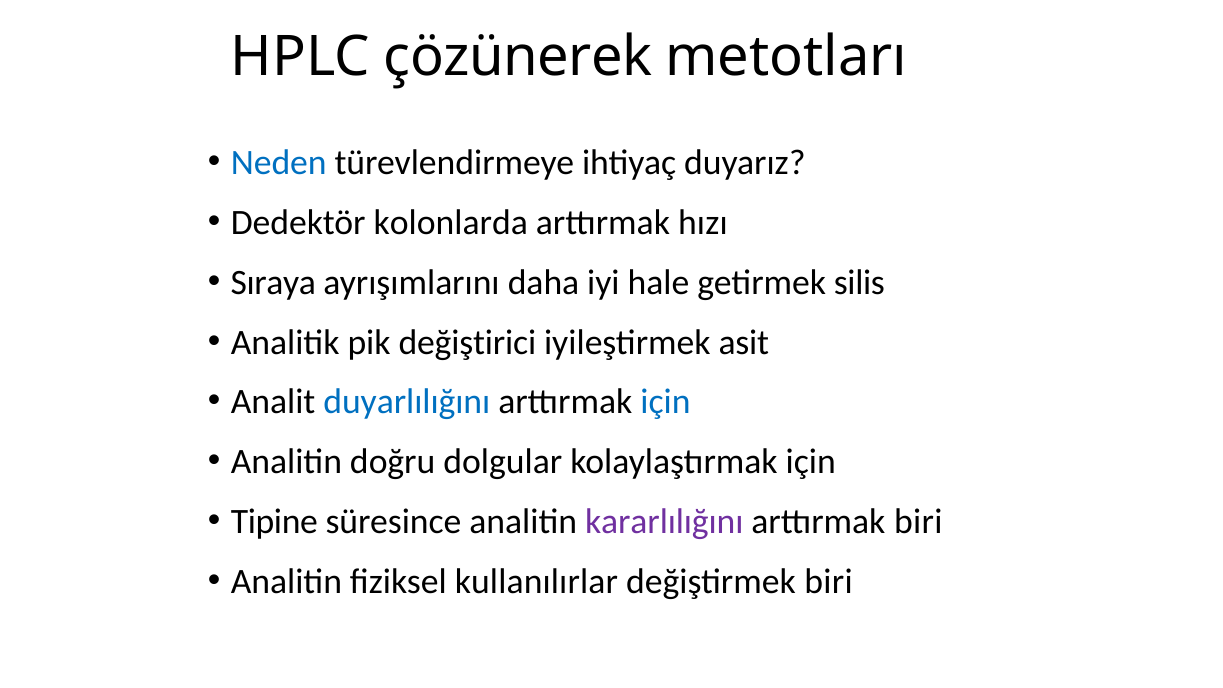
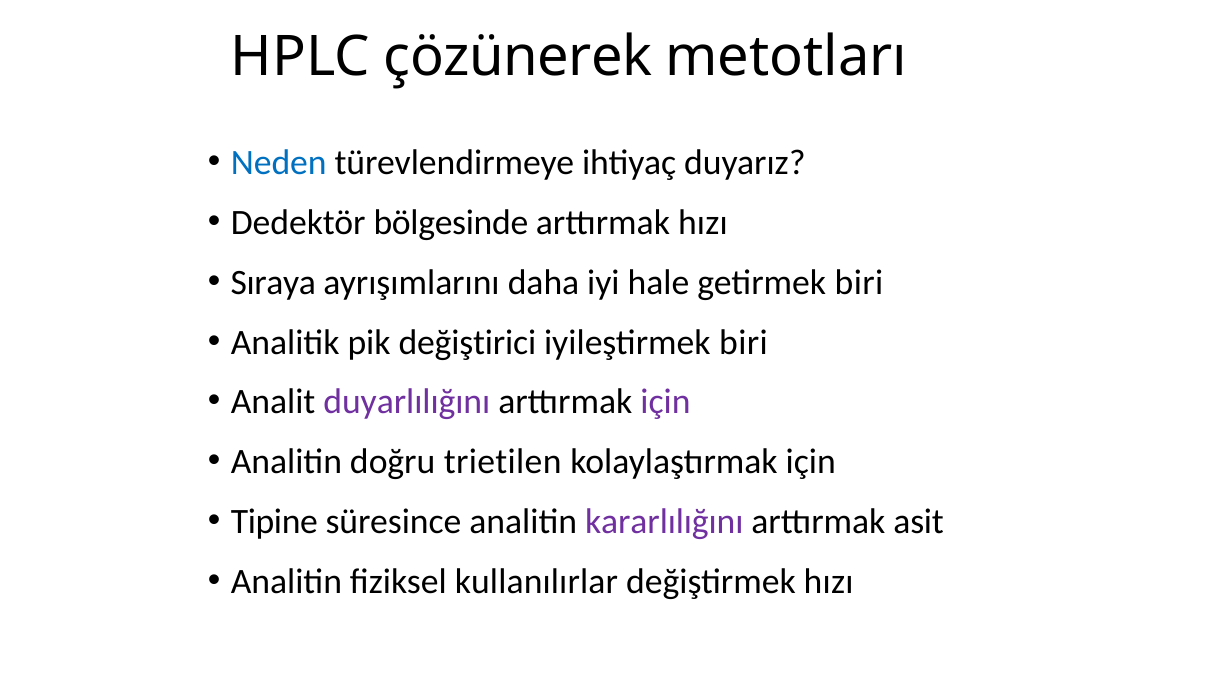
kolonlarda: kolonlarda -> bölgesinde
getirmek silis: silis -> biri
iyileştirmek asit: asit -> biri
duyarlılığını colour: blue -> purple
için at (665, 402) colour: blue -> purple
dolgular: dolgular -> trietilen
arttırmak biri: biri -> asit
değiştirmek biri: biri -> hızı
